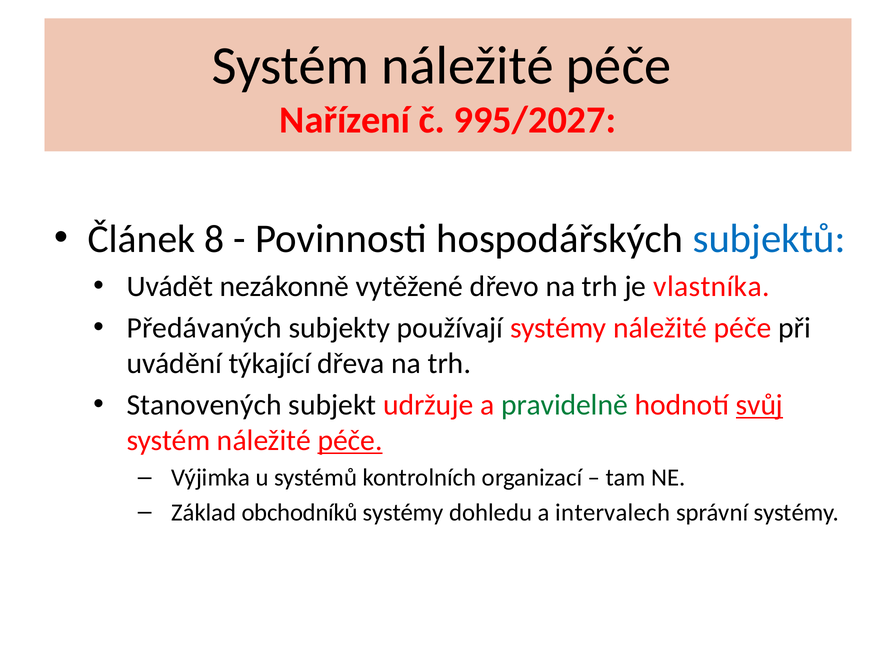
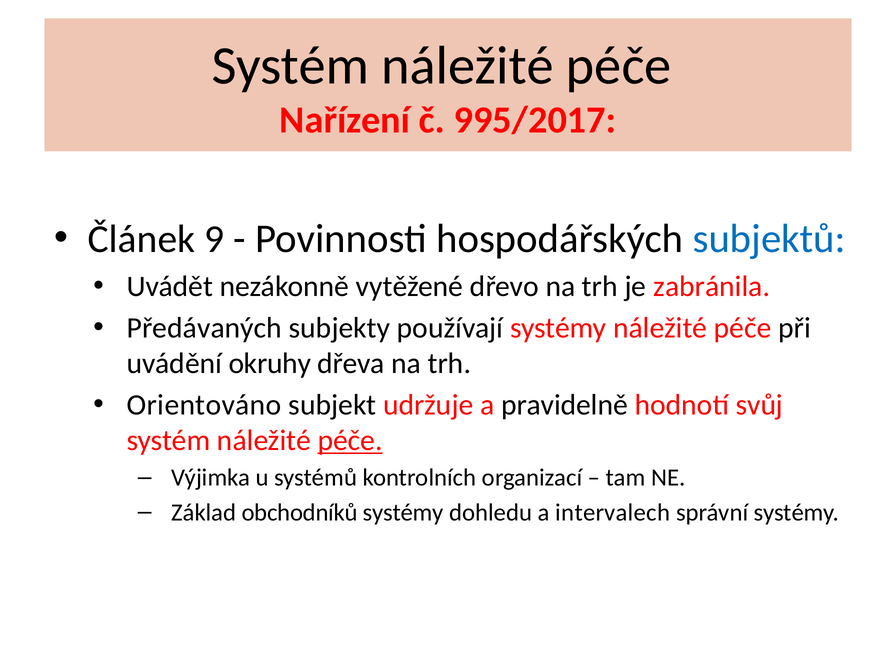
995/2027: 995/2027 -> 995/2017
8: 8 -> 9
vlastníka: vlastníka -> zabránila
týkající: týkající -> okruhy
Stanovených: Stanovených -> Orientováno
pravidelně colour: green -> black
svůj underline: present -> none
